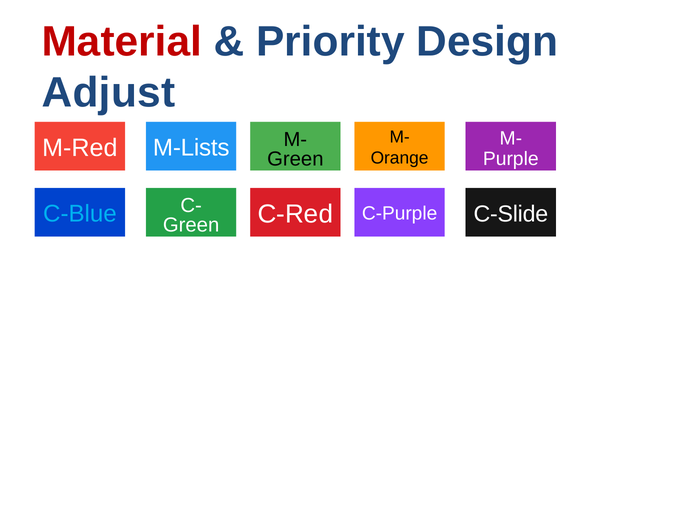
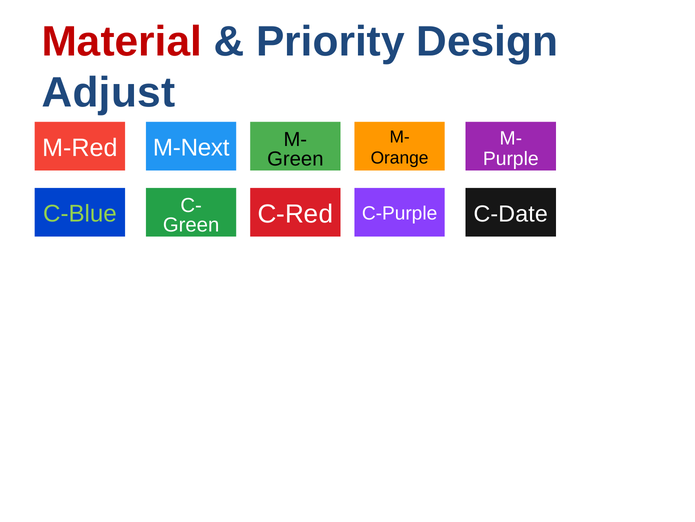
M-Lists: M-Lists -> M-Next
C-Blue colour: light blue -> light green
C-Slide: C-Slide -> C-Date
